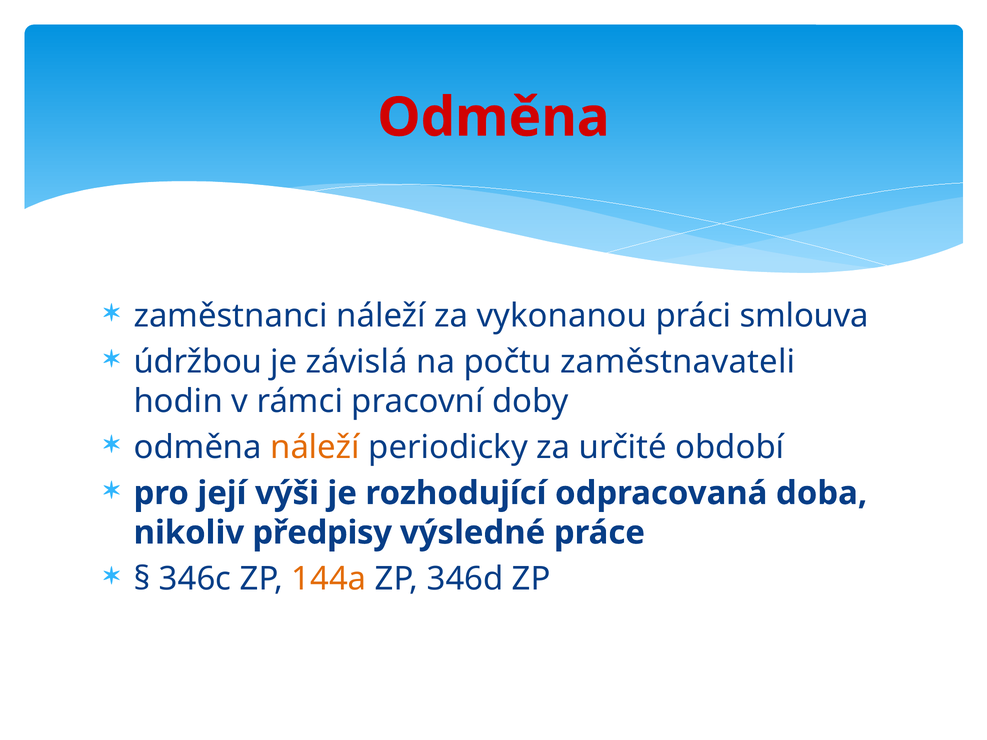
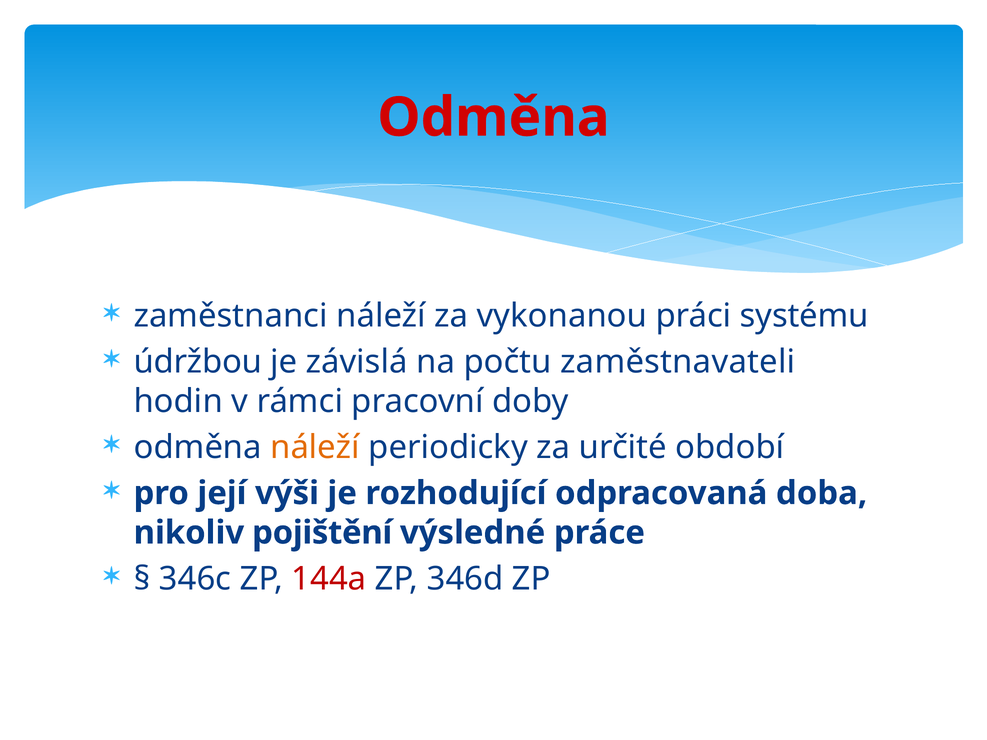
smlouva: smlouva -> systému
předpisy: předpisy -> pojištění
144a colour: orange -> red
